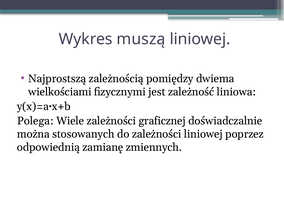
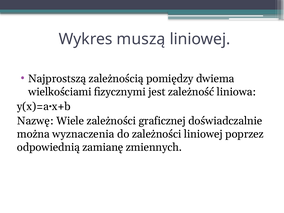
Polega: Polega -> Nazwę
stosowanych: stosowanych -> wyznaczenia
